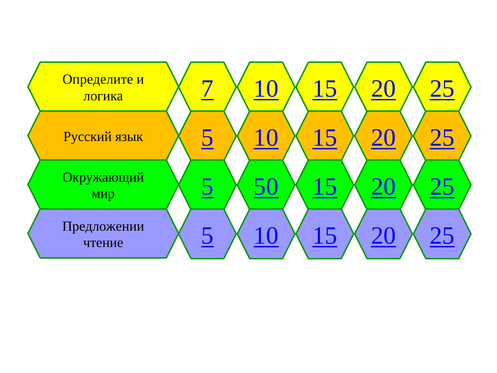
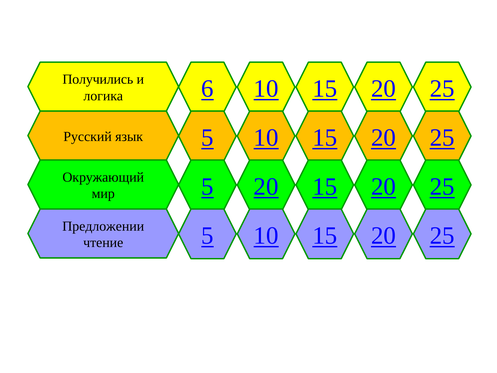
Определите: Определите -> Получились
7: 7 -> 6
5 50: 50 -> 20
